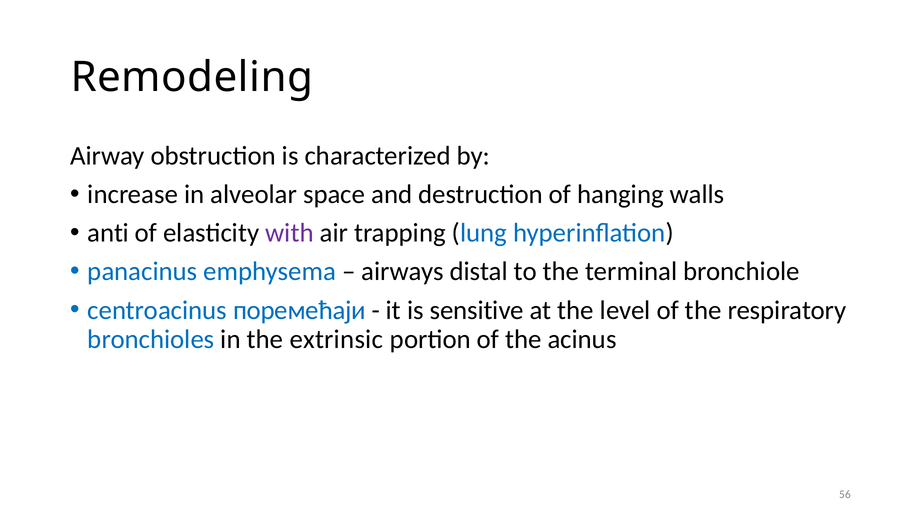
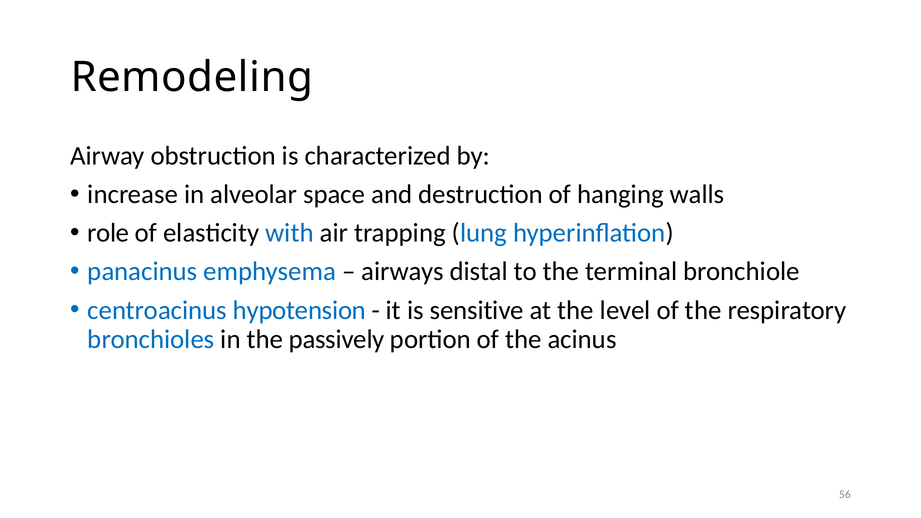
anti: anti -> role
with colour: purple -> blue
поремећаји: поремећаји -> hypotension
extrinsic: extrinsic -> passively
